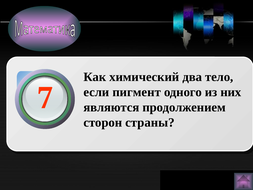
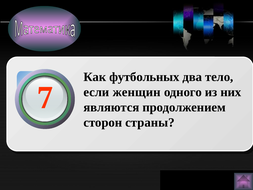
химический: химический -> футбольных
пигмент: пигмент -> женщин
